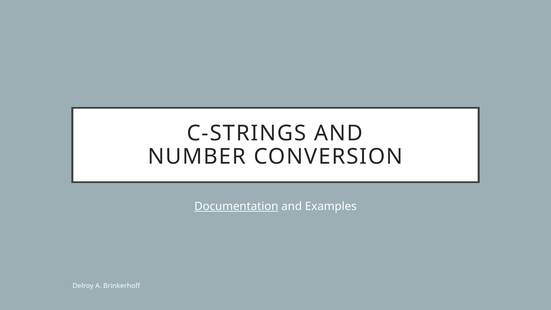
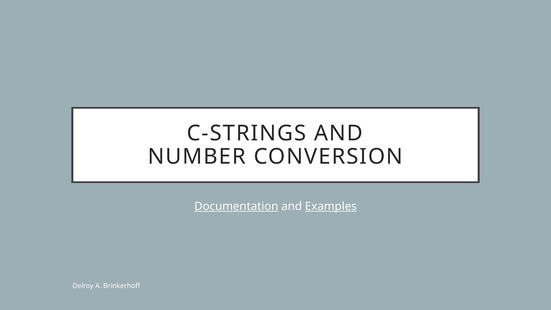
Examples underline: none -> present
